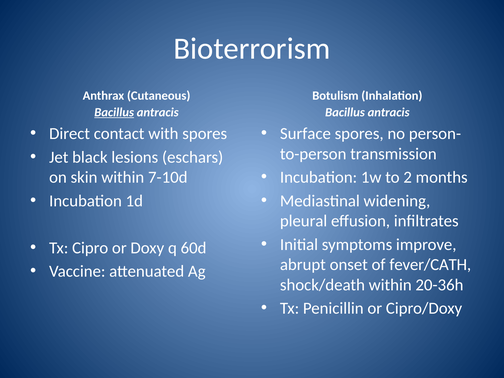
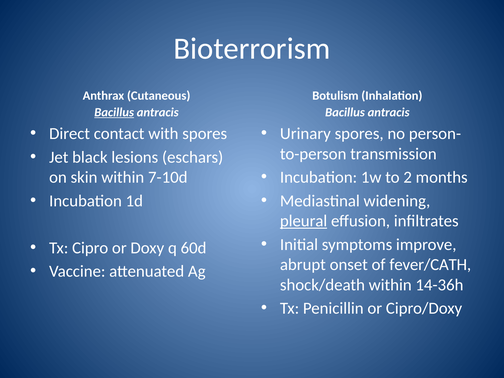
Surface: Surface -> Urinary
pleural underline: none -> present
20-36h: 20-36h -> 14-36h
